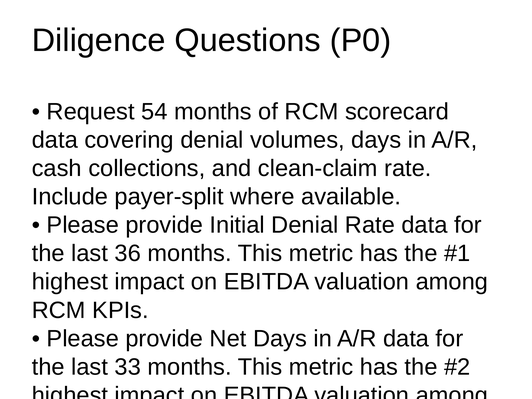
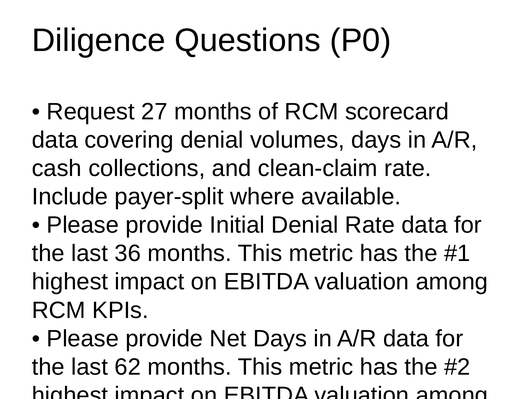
54: 54 -> 27
33: 33 -> 62
